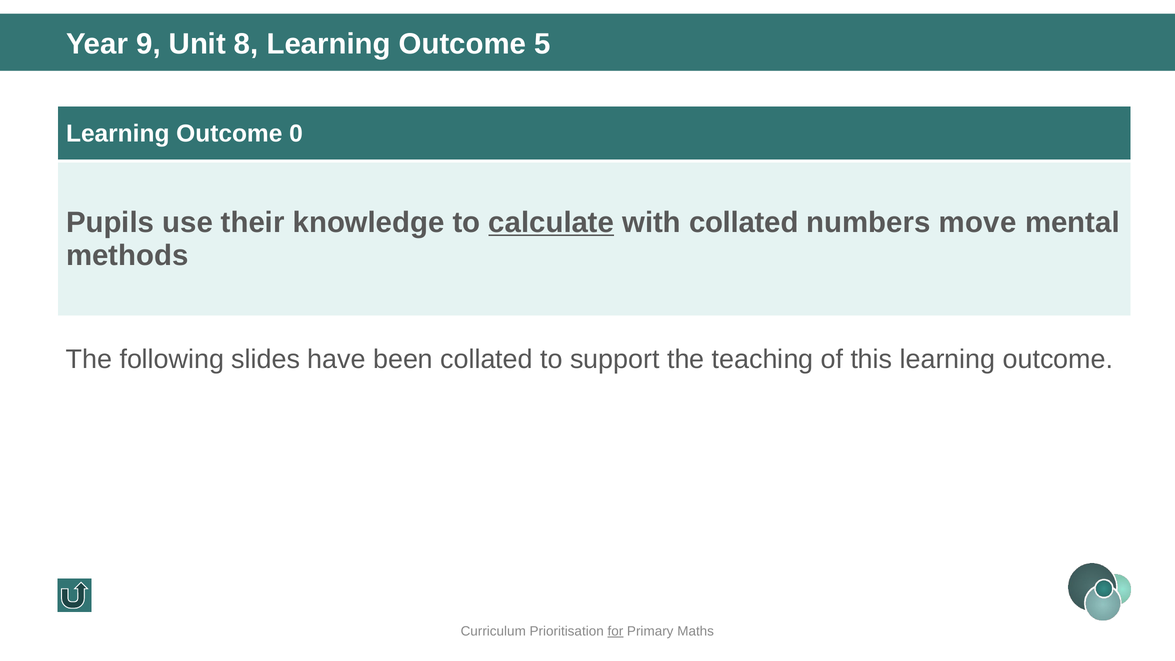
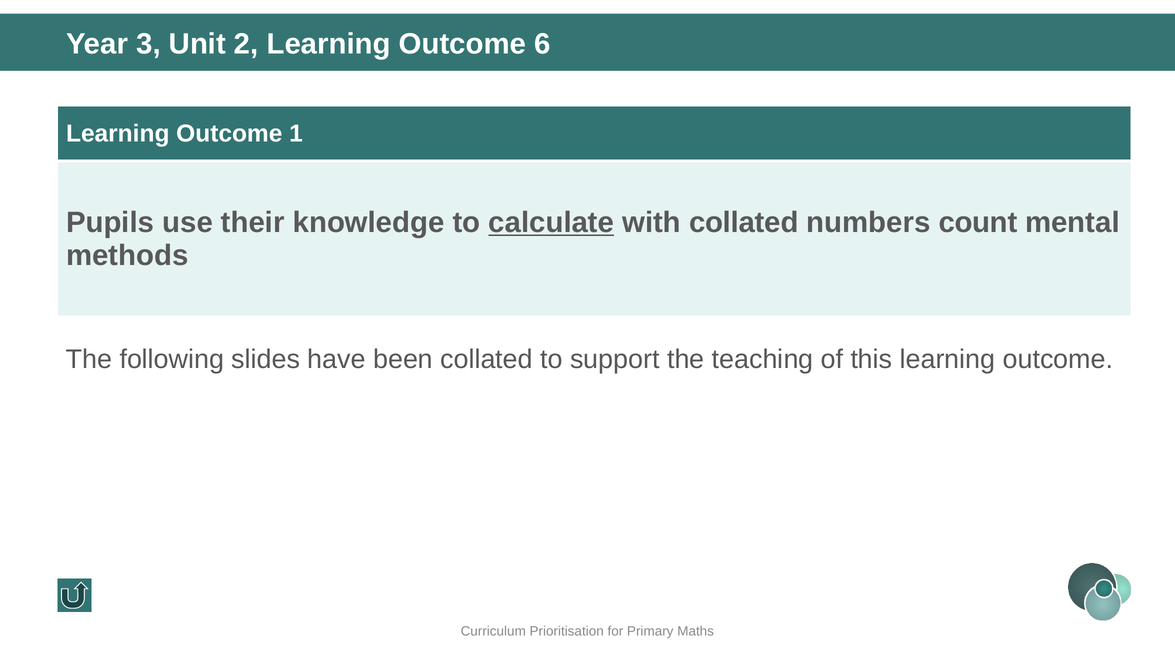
9: 9 -> 3
8: 8 -> 2
5: 5 -> 6
0: 0 -> 1
move: move -> count
for underline: present -> none
